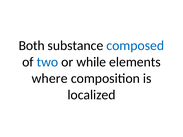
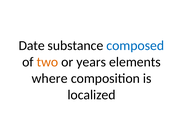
Both: Both -> Date
two colour: blue -> orange
while: while -> years
